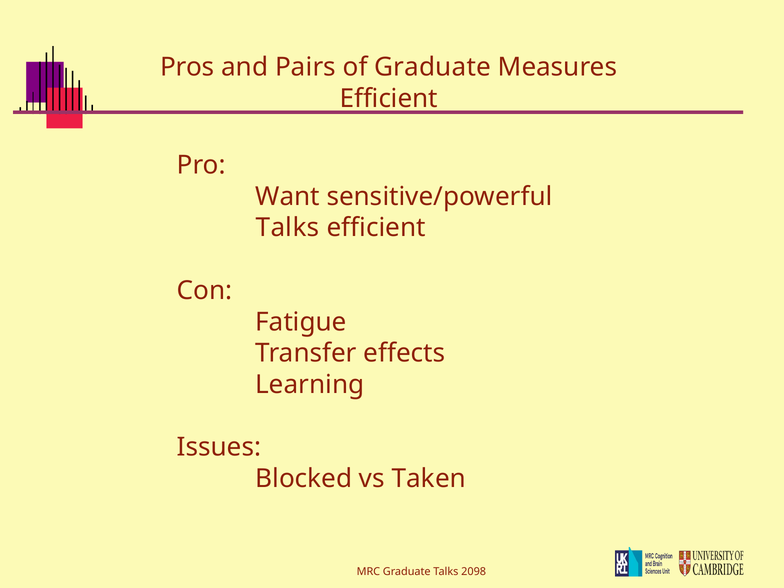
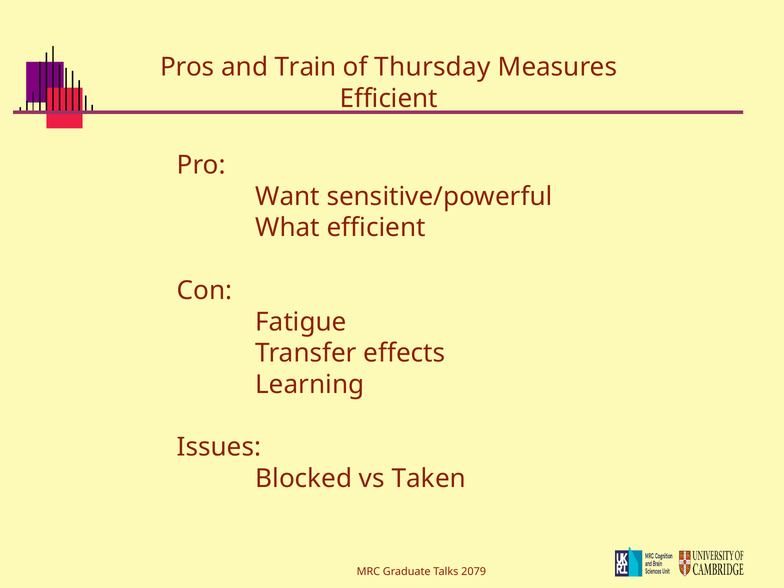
Pairs: Pairs -> Train
of Graduate: Graduate -> Thursday
Talks at (288, 228): Talks -> What
2098: 2098 -> 2079
